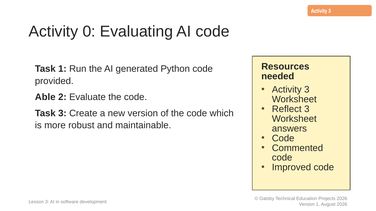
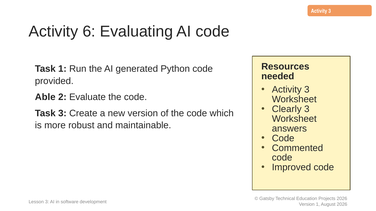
0: 0 -> 6
Reflect: Reflect -> Clearly
